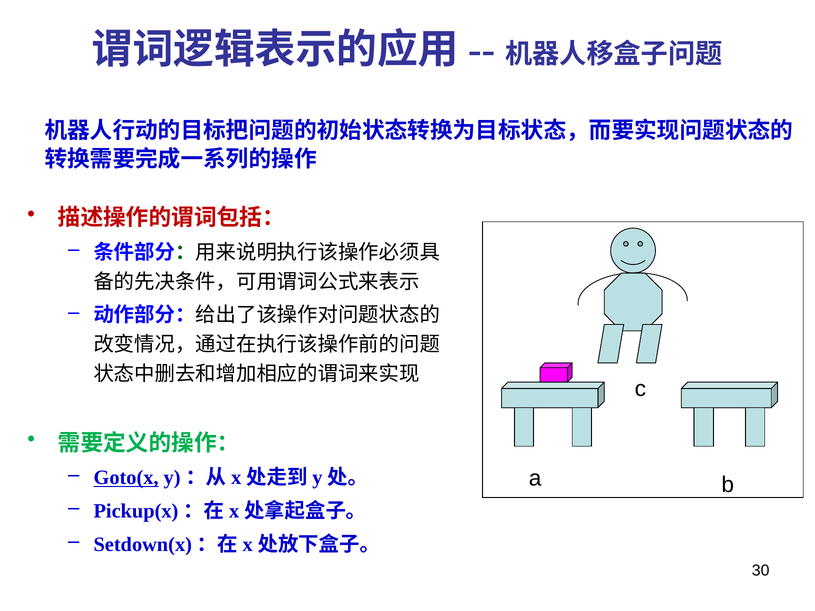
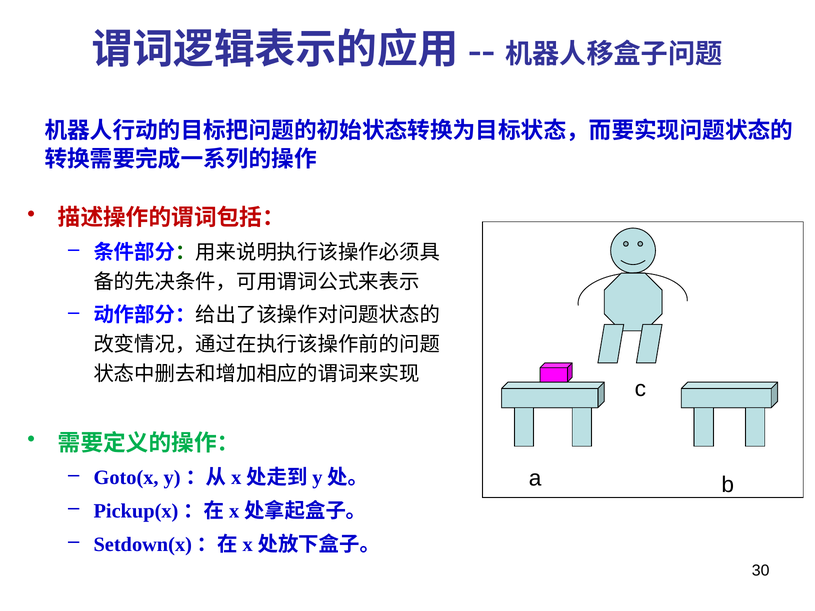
Goto(x underline: present -> none
